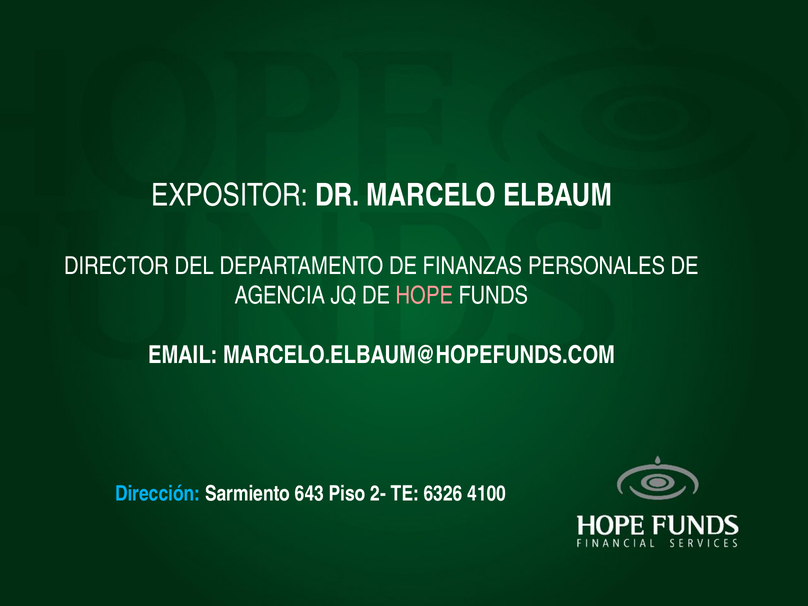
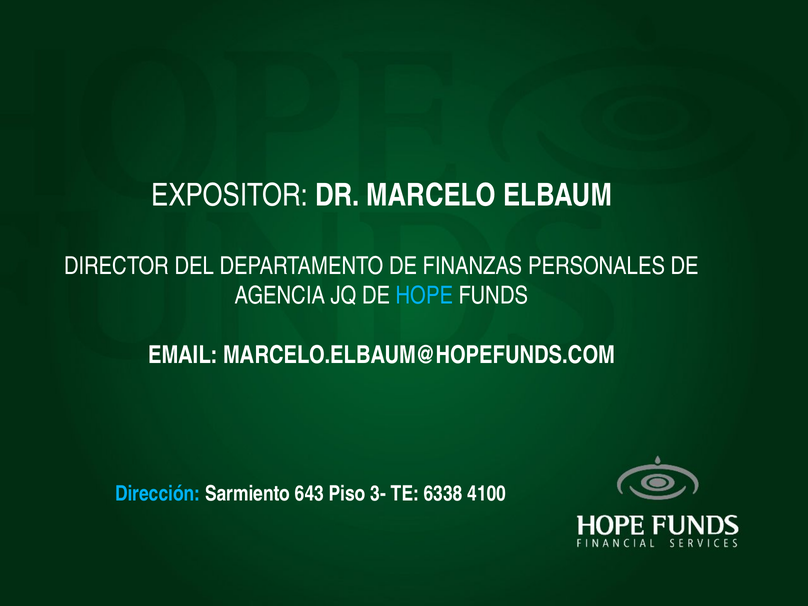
HOPE colour: pink -> light blue
2-: 2- -> 3-
6326: 6326 -> 6338
